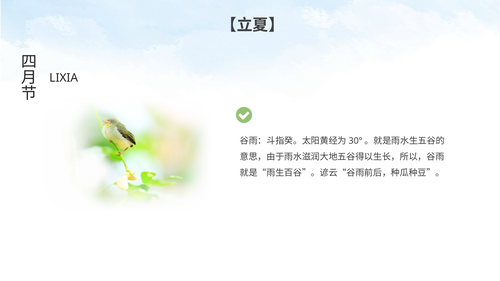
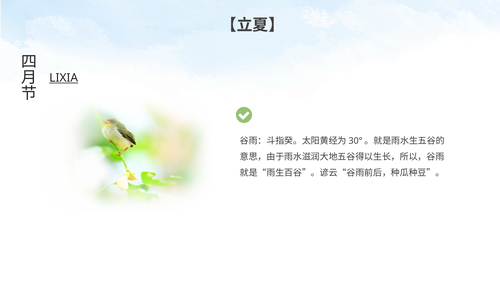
LIXIA underline: none -> present
